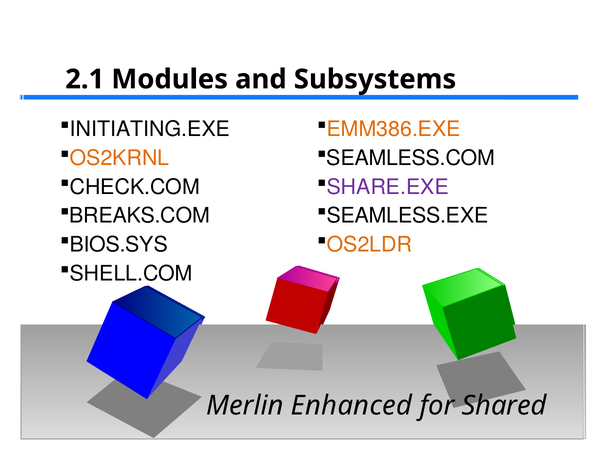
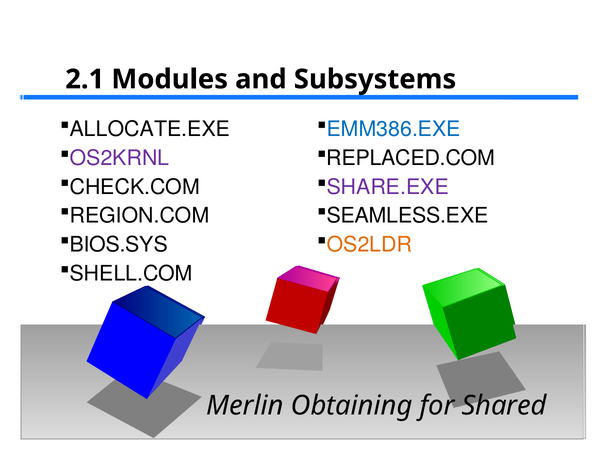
INITIATING.EXE: INITIATING.EXE -> ALLOCATE.EXE
EMM386.EXE colour: orange -> blue
OS2KRNL colour: orange -> purple
SEAMLESS.COM: SEAMLESS.COM -> REPLACED.COM
BREAKS.COM: BREAKS.COM -> REGION.COM
Enhanced: Enhanced -> Obtaining
